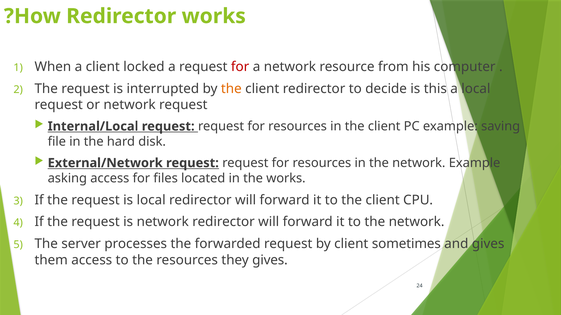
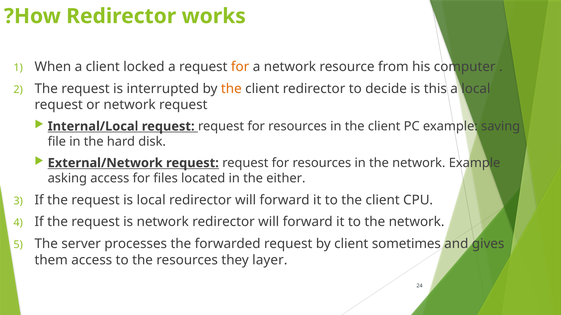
for at (240, 67) colour: red -> orange
the works: works -> either
they gives: gives -> layer
